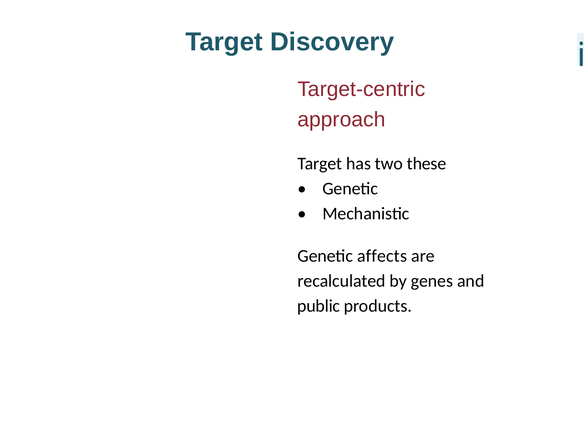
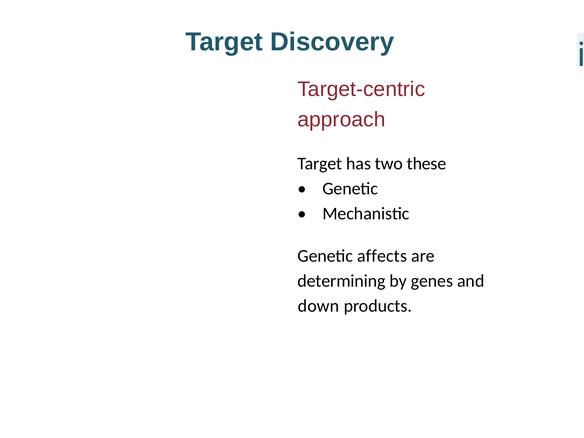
recalculated: recalculated -> determining
public: public -> down
